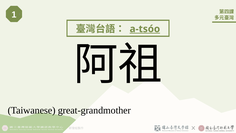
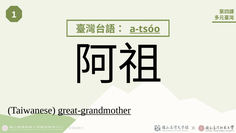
great-grandmother underline: none -> present
